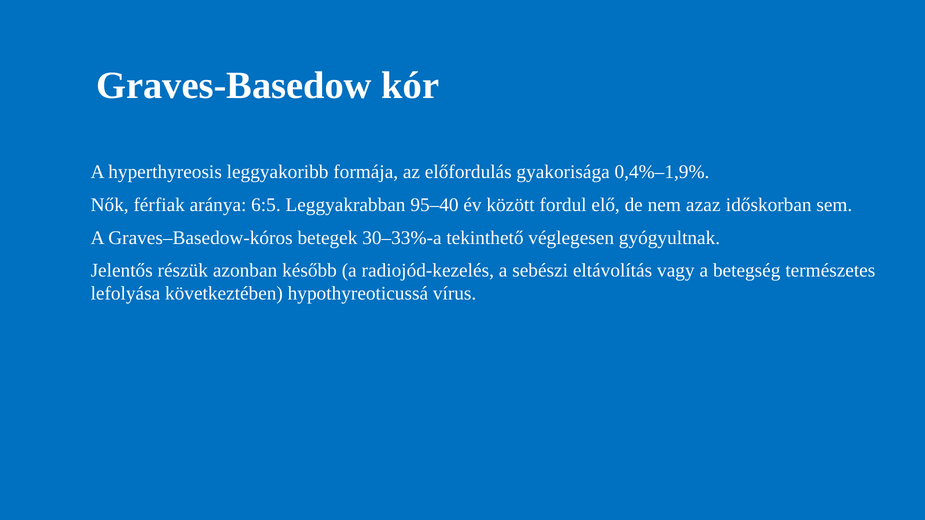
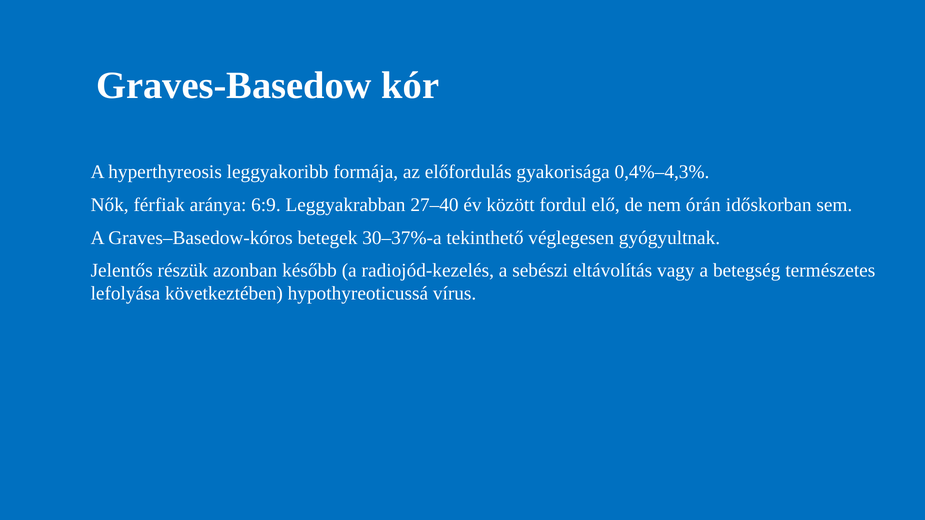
0,4%–1,9%: 0,4%–1,9% -> 0,4%–4,3%
6:5: 6:5 -> 6:9
95–40: 95–40 -> 27–40
azaz: azaz -> órán
30–33%-a: 30–33%-a -> 30–37%-a
